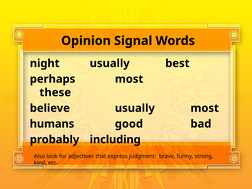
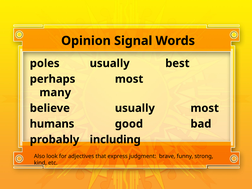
night: night -> poles
these: these -> many
